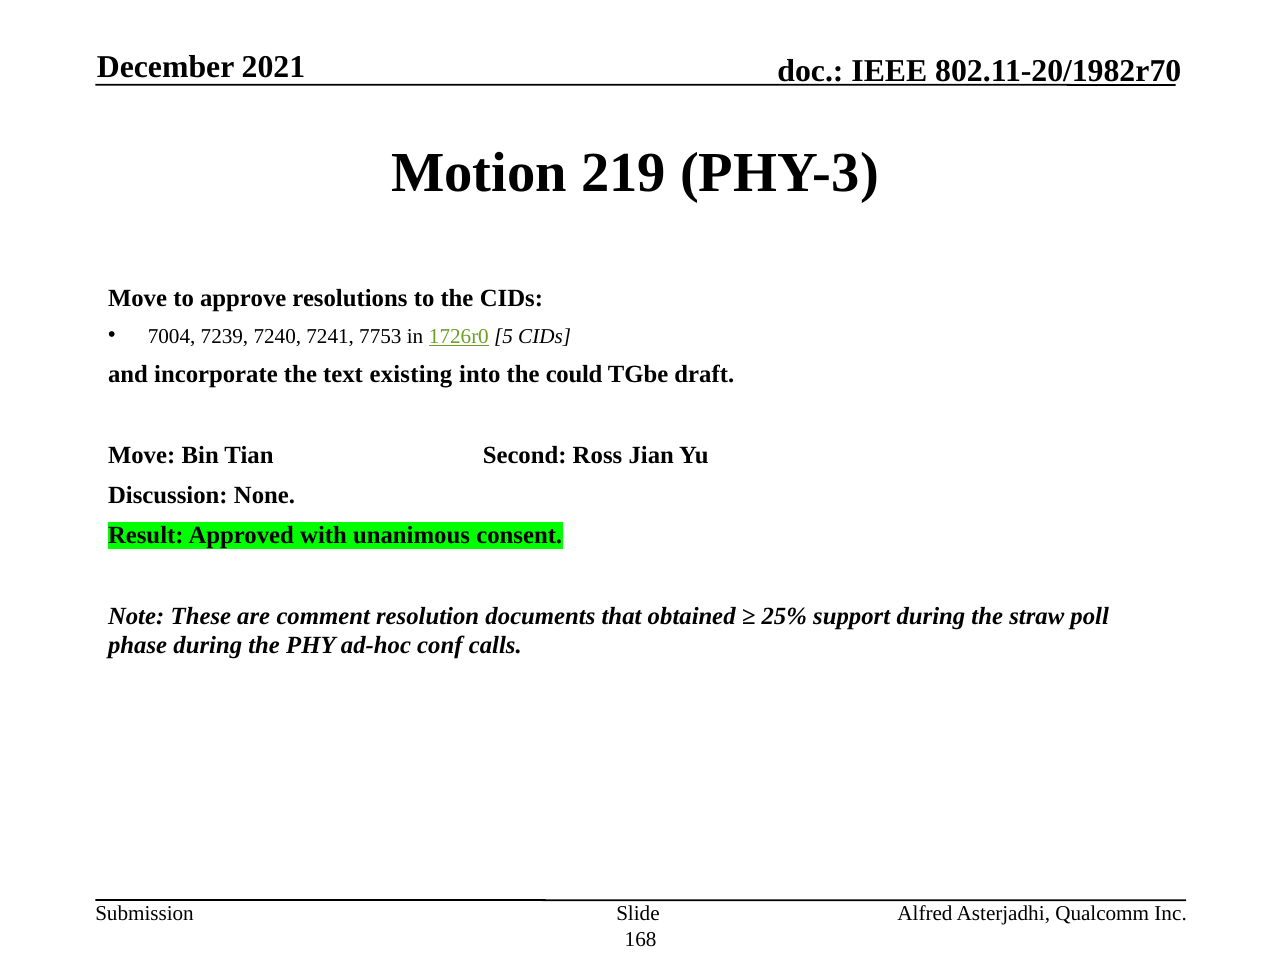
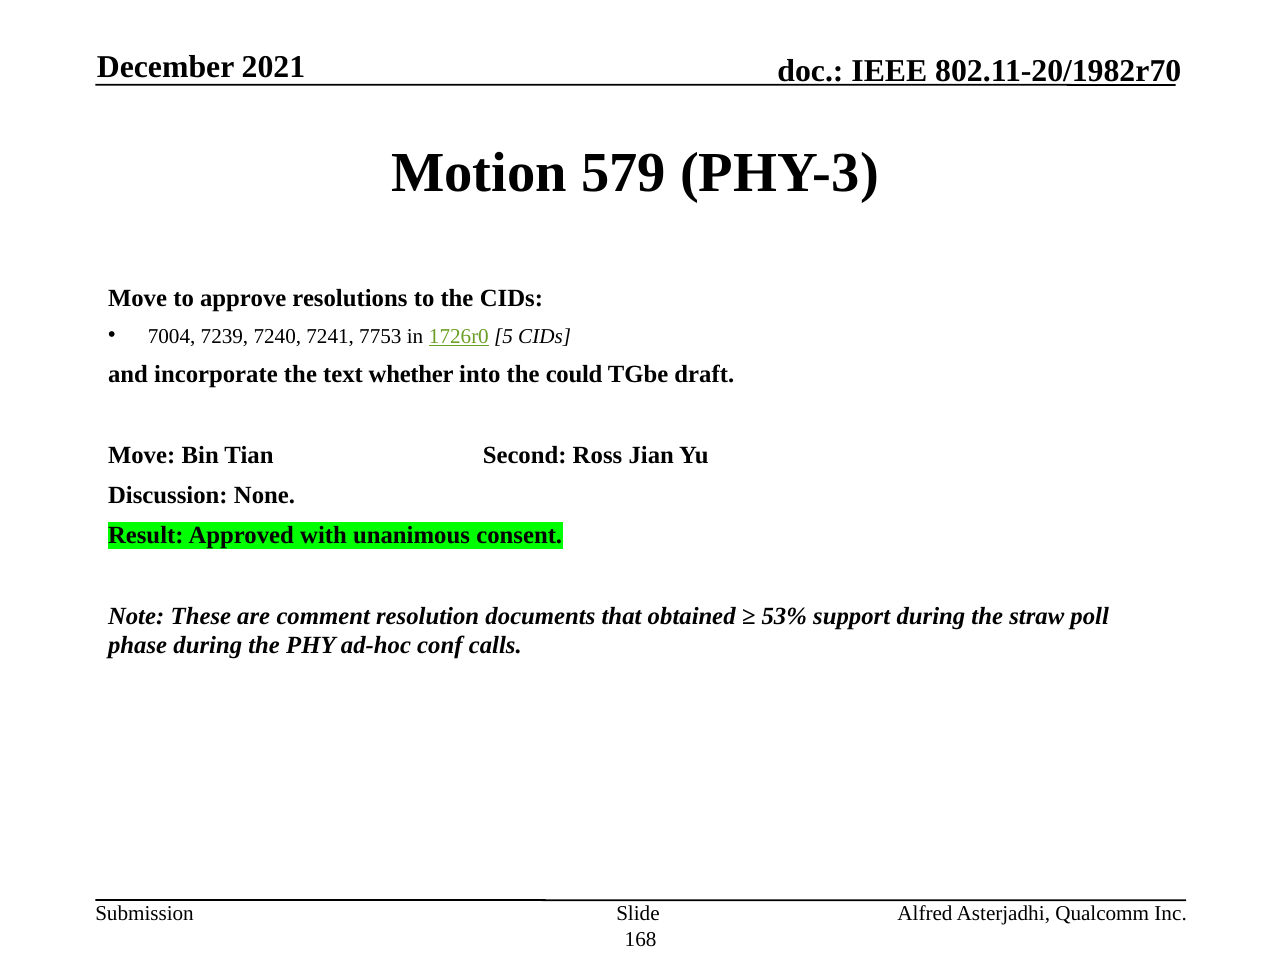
219: 219 -> 579
existing: existing -> whether
25%: 25% -> 53%
